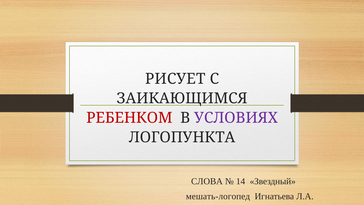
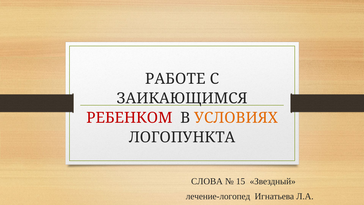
РИСУЕТ: РИСУЕТ -> РАБОТЕ
УСЛОВИЯХ colour: purple -> orange
14: 14 -> 15
мешать-логопед: мешать-логопед -> лечение-логопед
